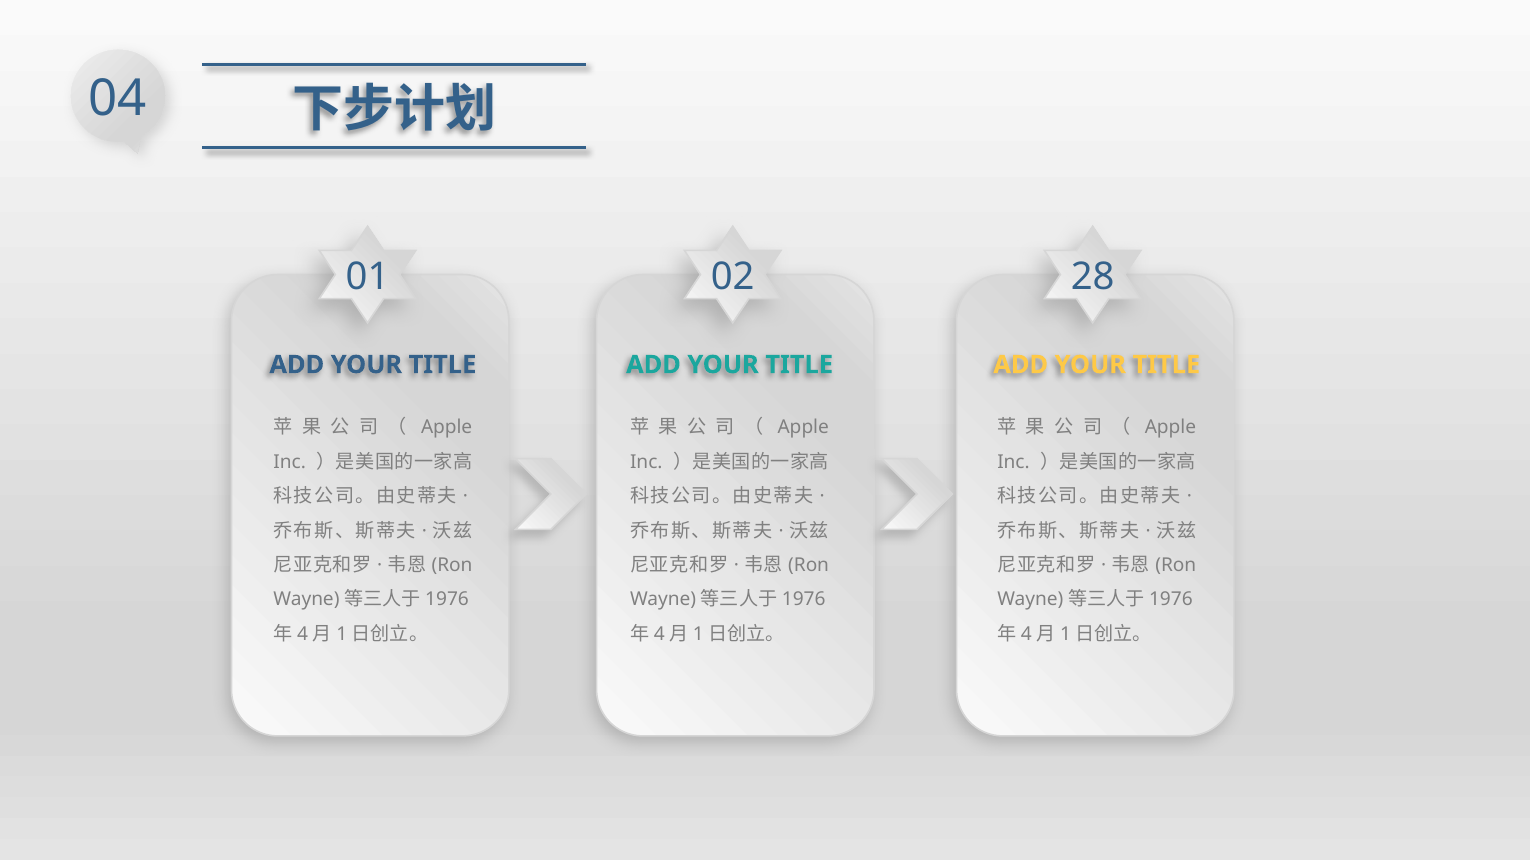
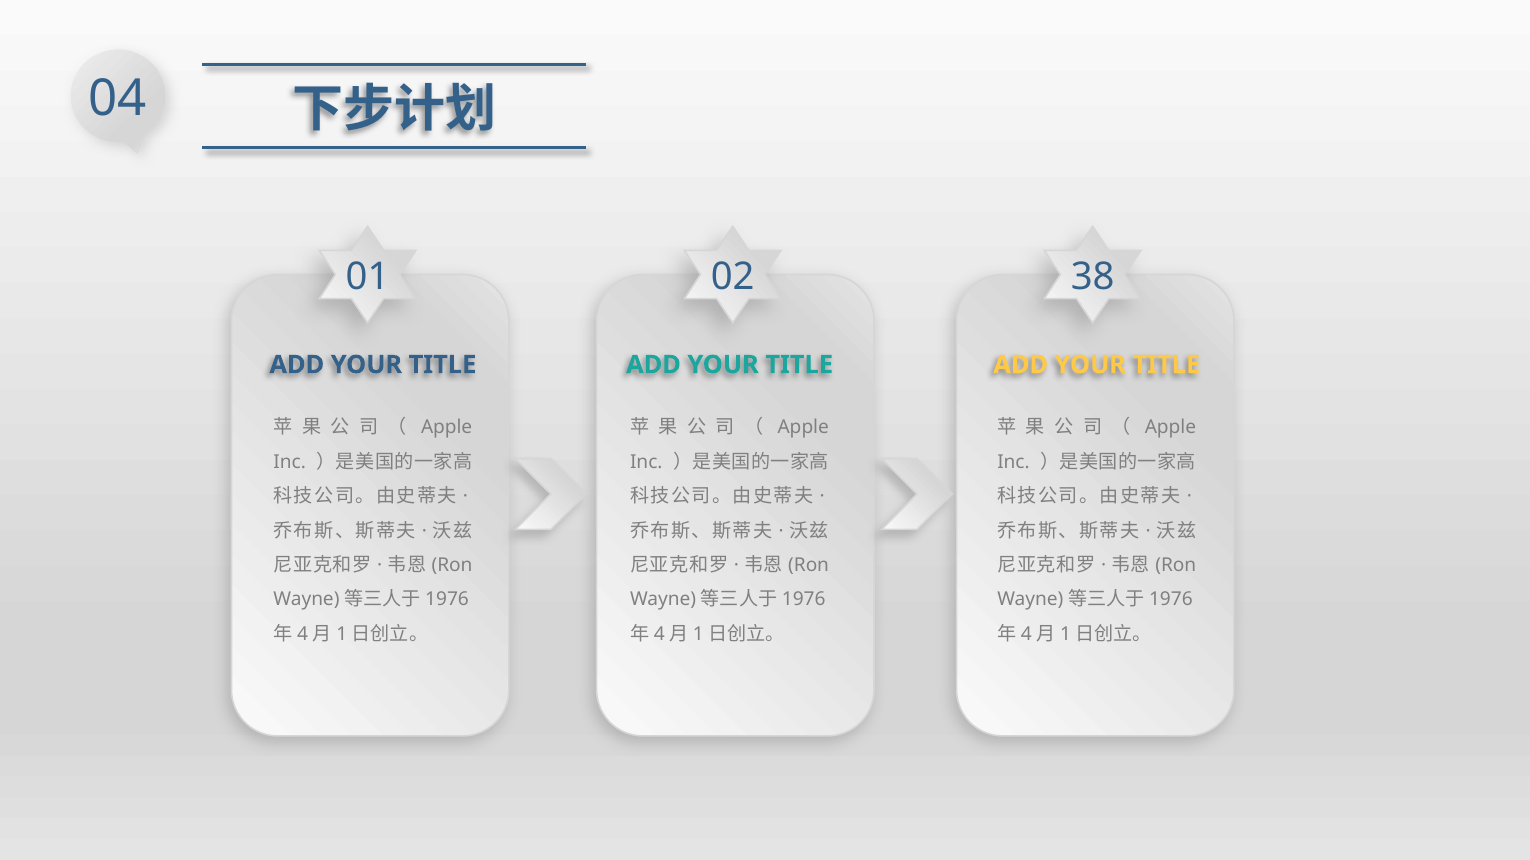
28: 28 -> 38
